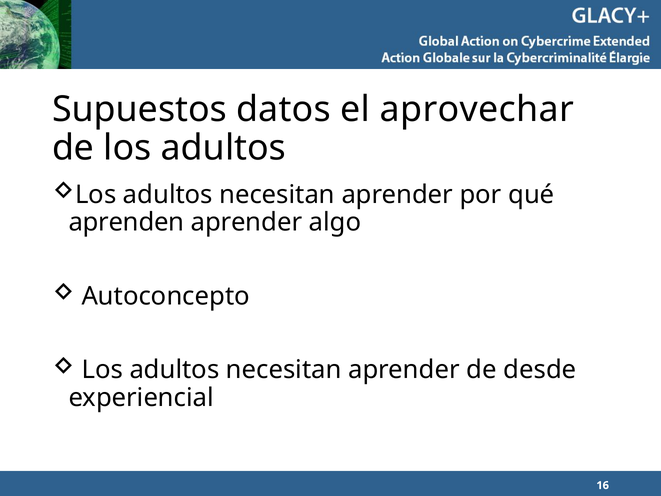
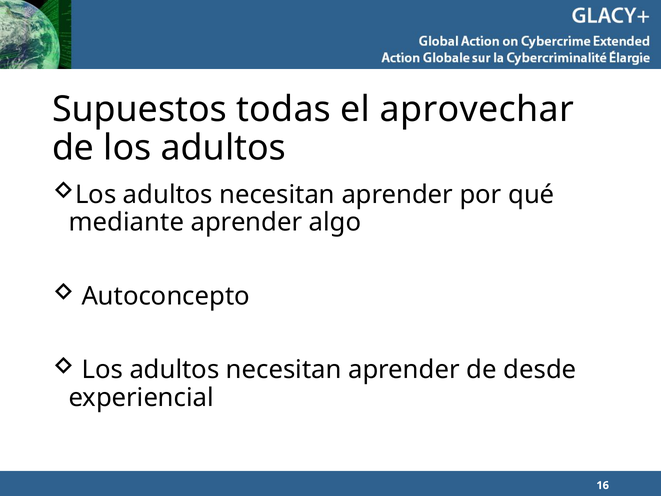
datos: datos -> todas
aprenden: aprenden -> mediante
